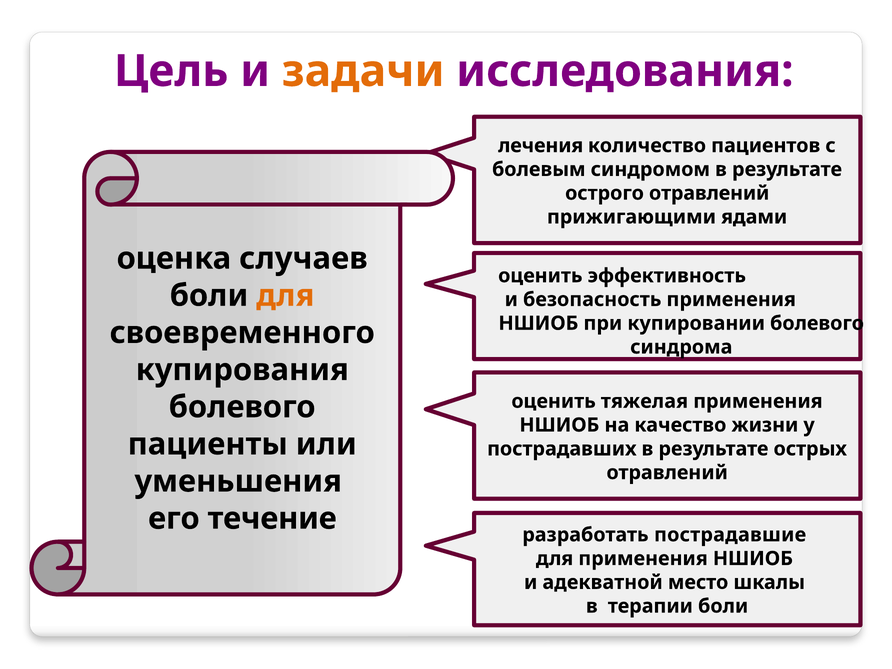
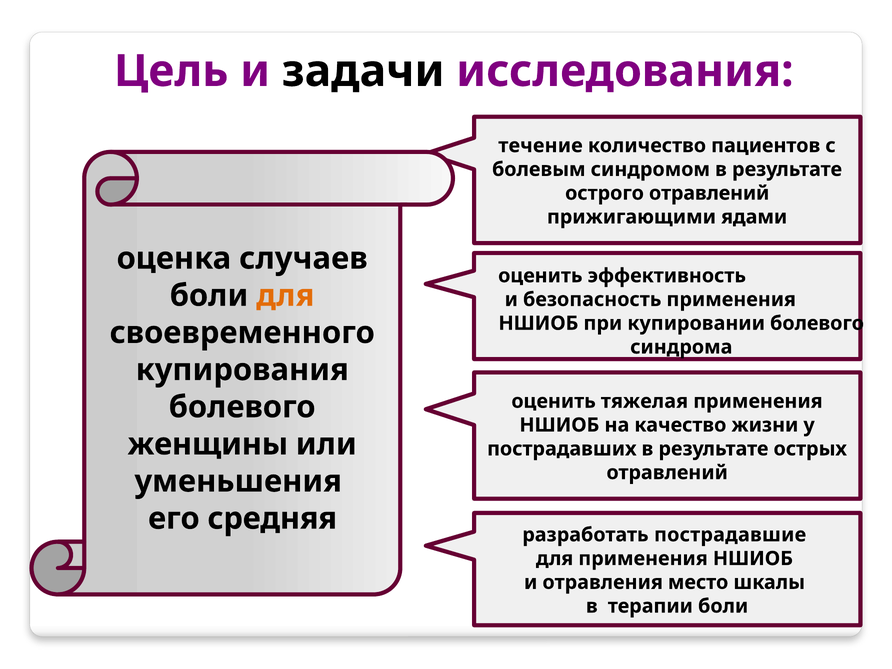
задачи colour: orange -> black
лечения: лечения -> течение
пациенты: пациенты -> женщины
течение: течение -> средняя
адекватной: адекватной -> отравления
